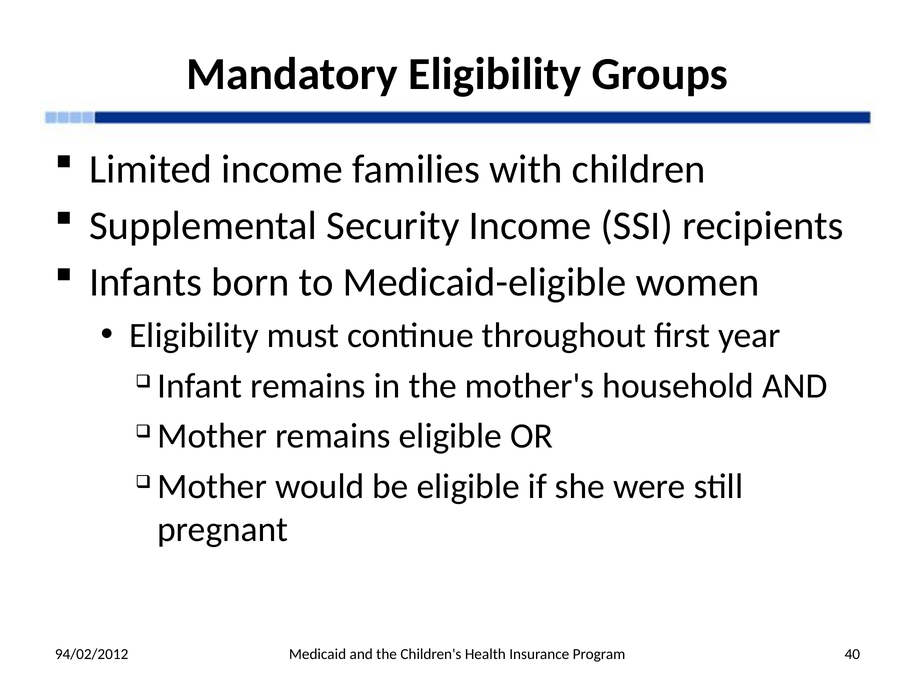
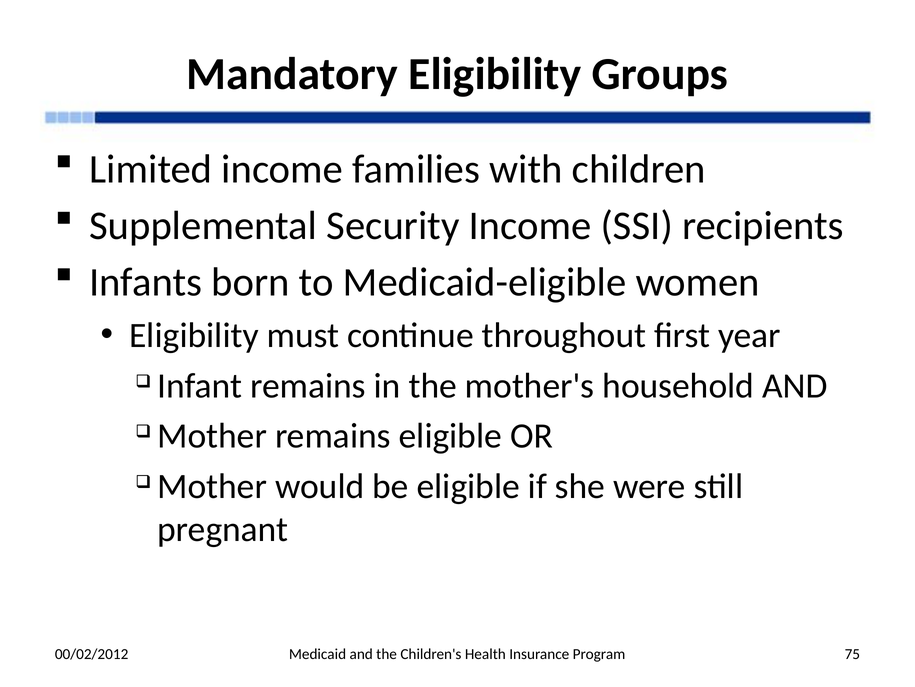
94/02/2012: 94/02/2012 -> 00/02/2012
40: 40 -> 75
